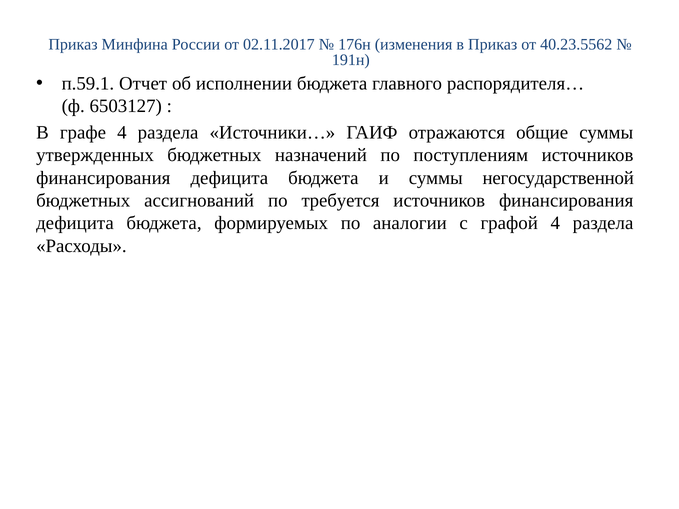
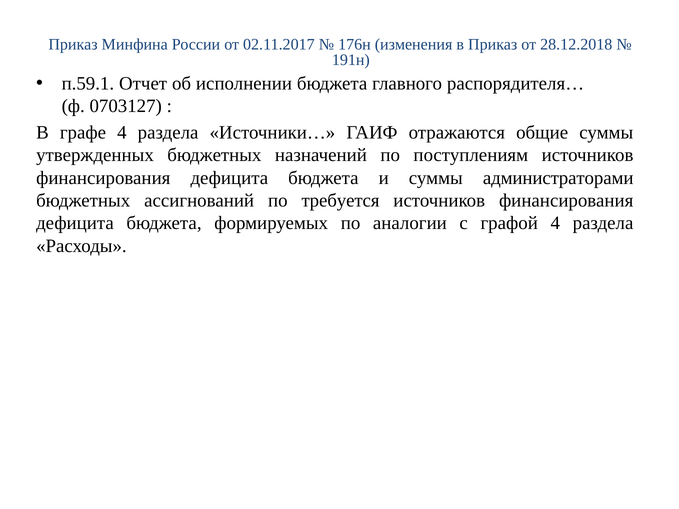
40.23.5562: 40.23.5562 -> 28.12.2018
6503127: 6503127 -> 0703127
негосударственной: негосударственной -> администраторами
